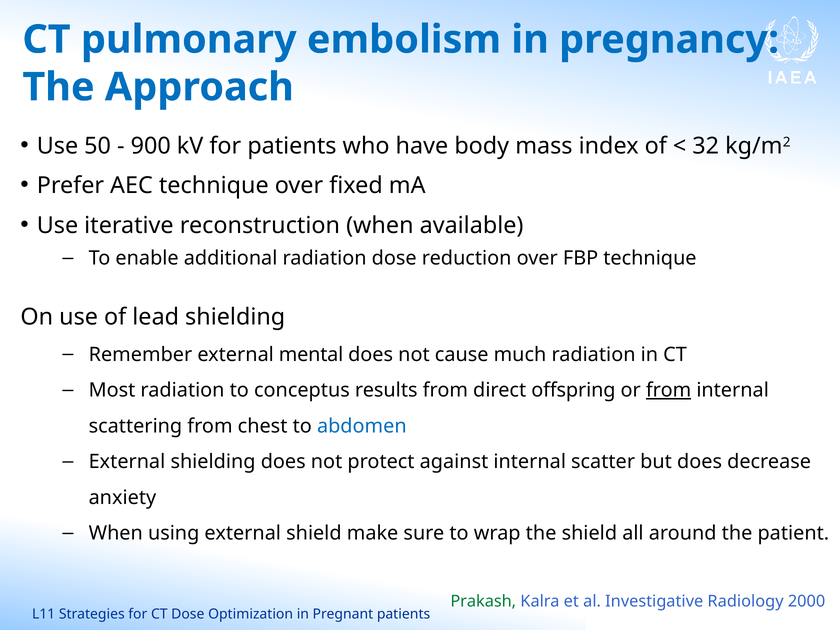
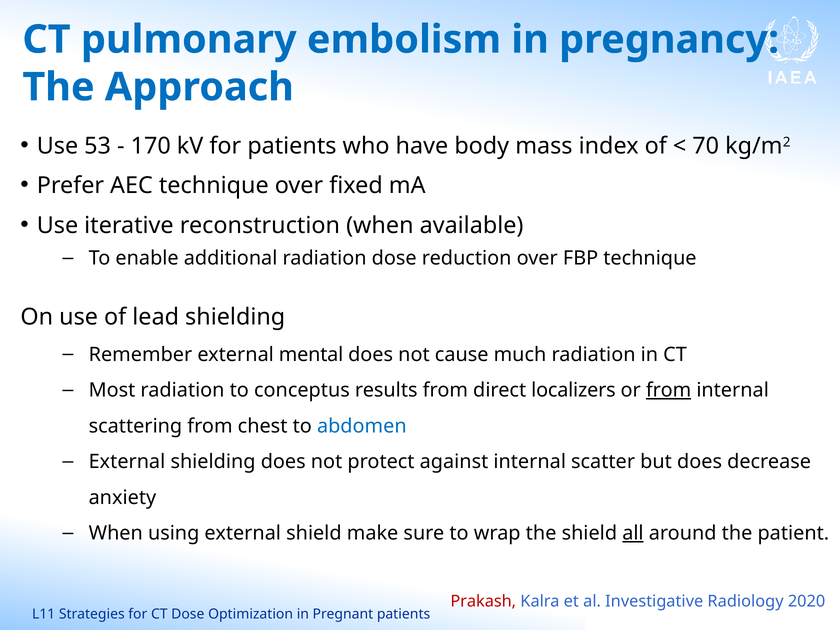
50: 50 -> 53
900: 900 -> 170
32: 32 -> 70
offspring: offspring -> localizers
all underline: none -> present
Prakash colour: green -> red
2000: 2000 -> 2020
